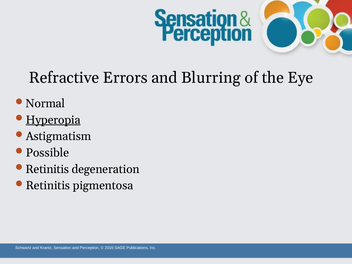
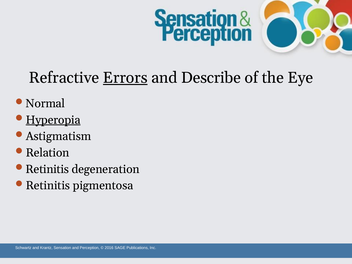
Errors underline: none -> present
Blurring: Blurring -> Describe
Possible: Possible -> Relation
